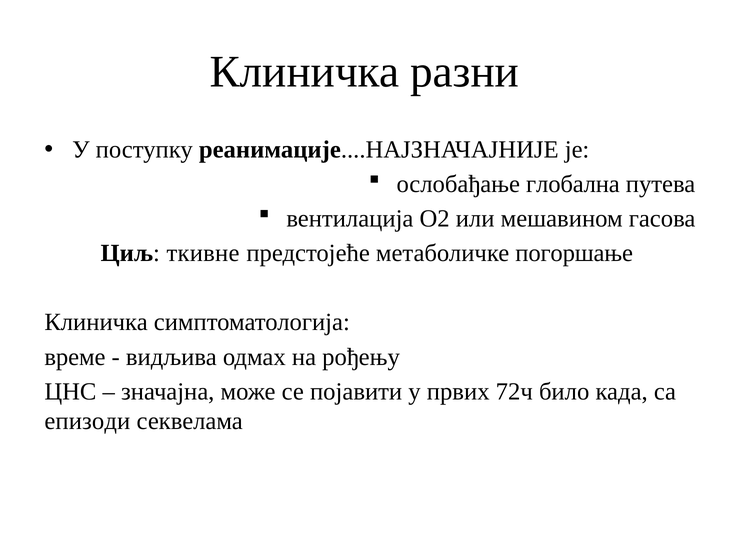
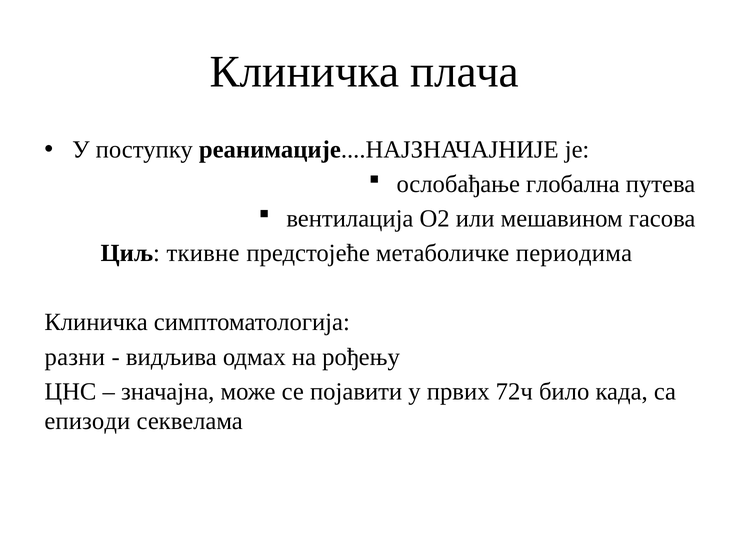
разни: разни -> плача
погоршање: погоршање -> периодима
време: време -> разни
